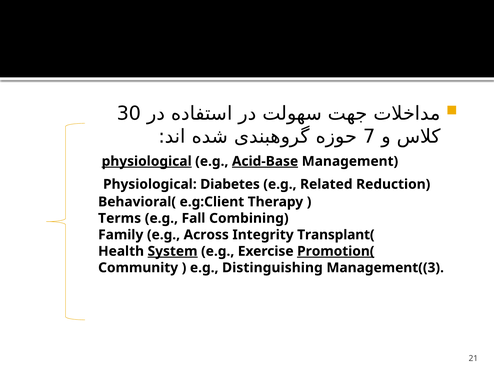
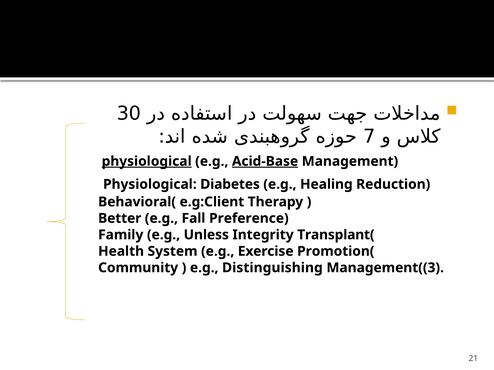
Related: Related -> Healing
Terms: Terms -> Better
Combining: Combining -> Preference
Across: Across -> Unless
System underline: present -> none
Promotion( underline: present -> none
